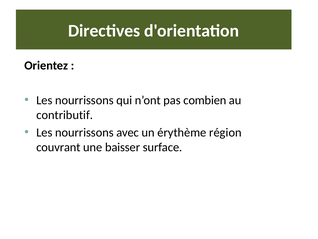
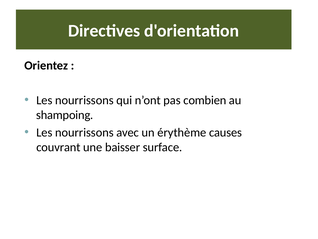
contributif: contributif -> shampoing
région: région -> causes
